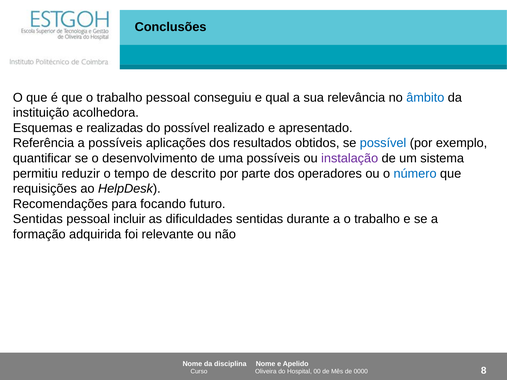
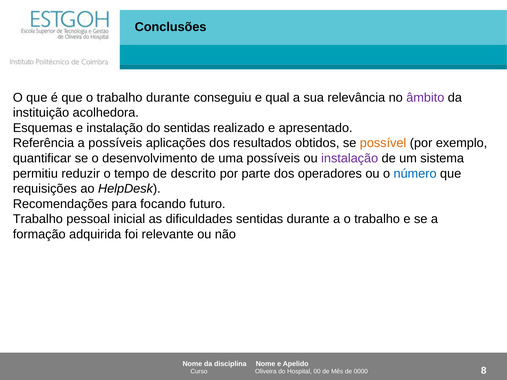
trabalho pessoal: pessoal -> durante
âmbito colour: blue -> purple
e realizadas: realizadas -> instalação
do possível: possível -> sentidas
possível at (383, 143) colour: blue -> orange
Sentidas at (38, 219): Sentidas -> Trabalho
incluir: incluir -> inicial
